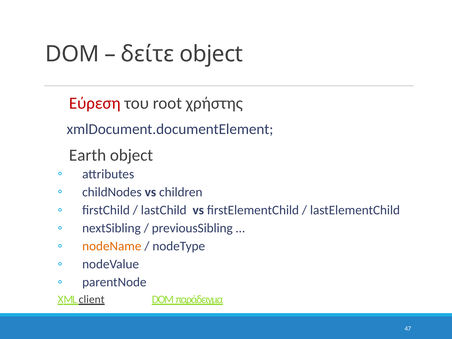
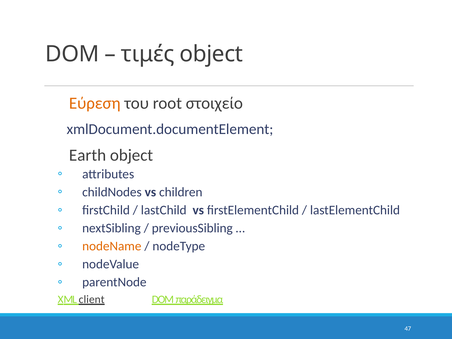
δείτε: δείτε -> τιμές
Εύρεση colour: red -> orange
χρήστης: χρήστης -> στοιχείο
